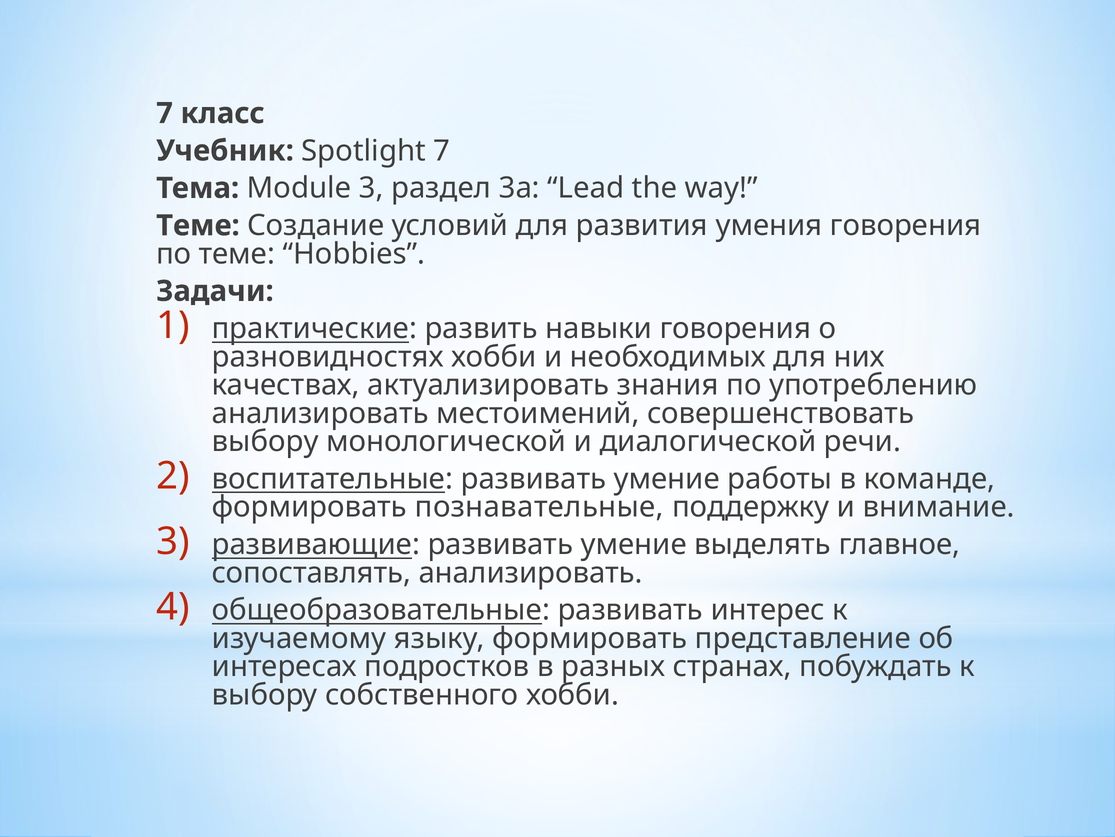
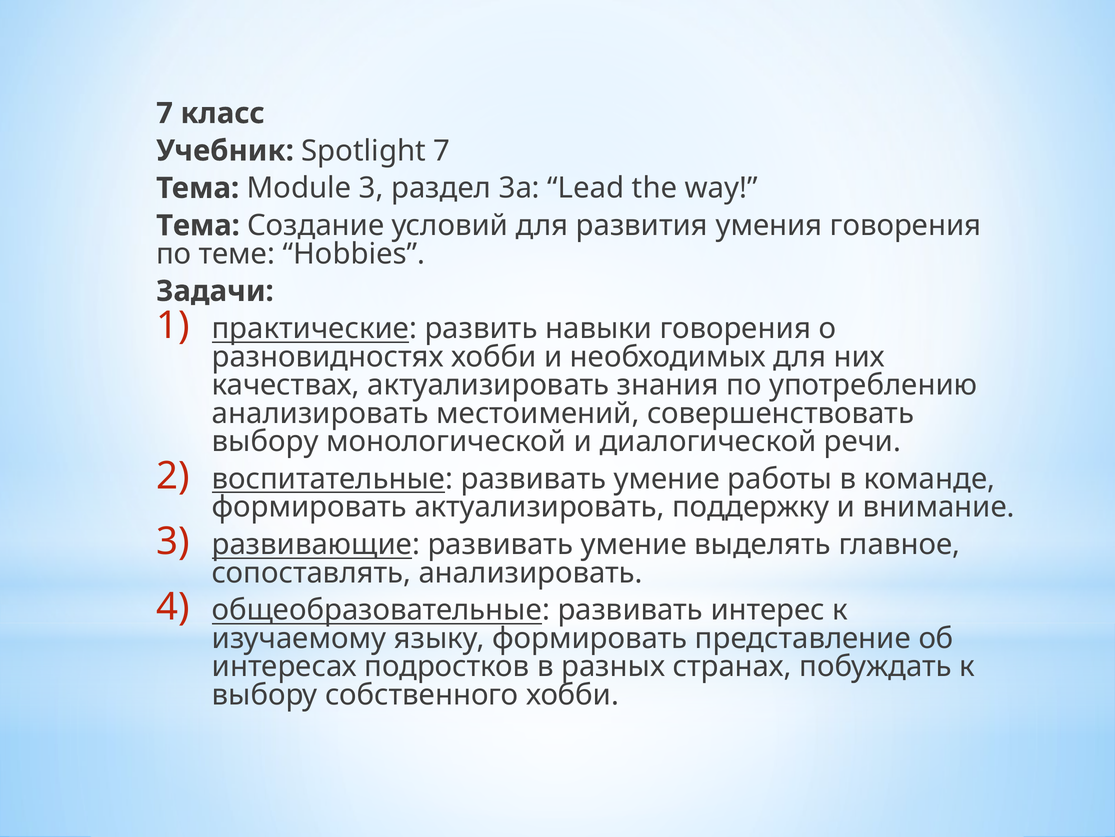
Теме at (198, 225): Теме -> Тема
формировать познавательные: познавательные -> актуализировать
